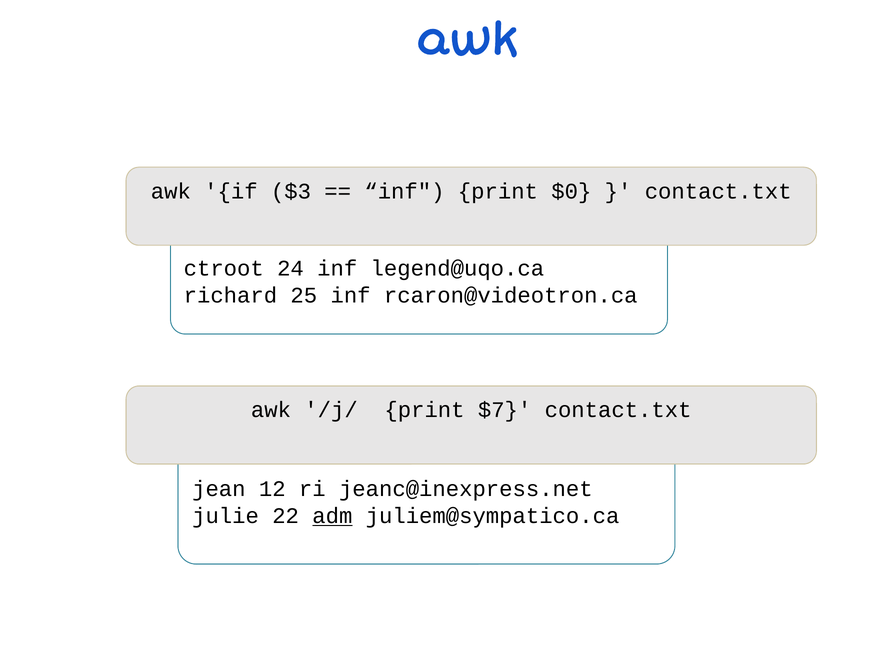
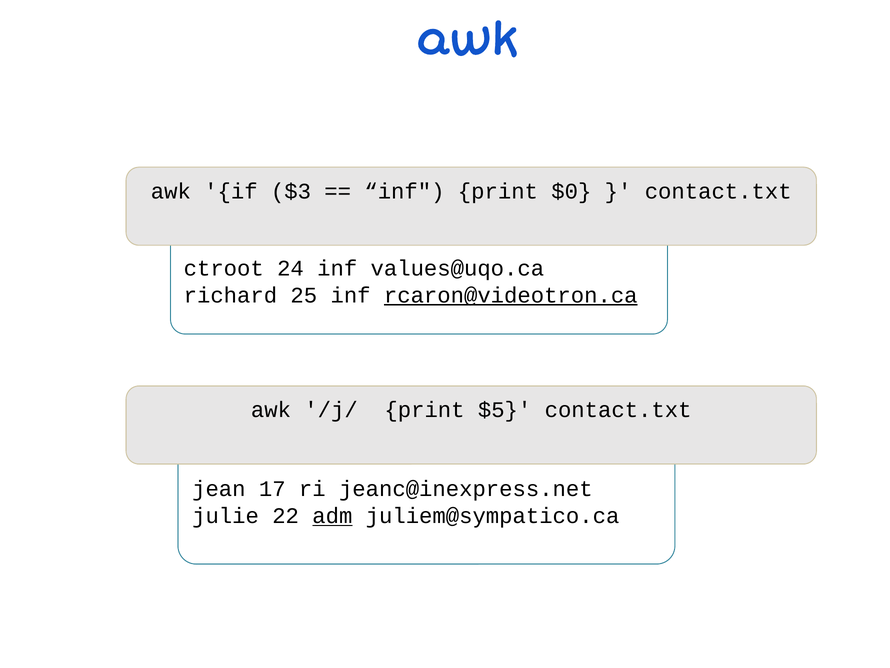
legend@uqo.ca: legend@uqo.ca -> values@uqo.ca
rcaron@videotron.ca underline: none -> present
$7: $7 -> $5
12: 12 -> 17
